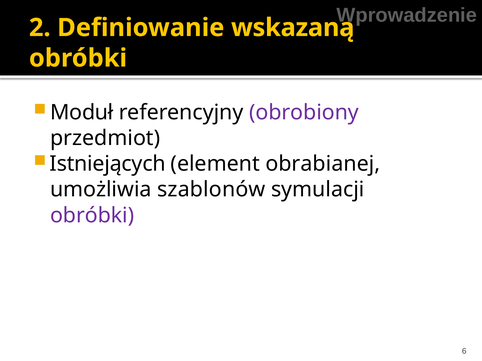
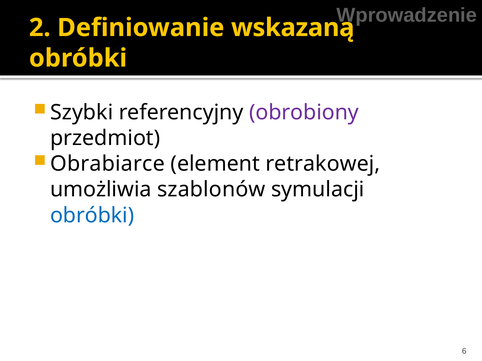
Moduł: Moduł -> Szybki
Istniejących: Istniejących -> Obrabiarce
obrabianej: obrabianej -> retrakowej
obróbki at (92, 216) colour: purple -> blue
